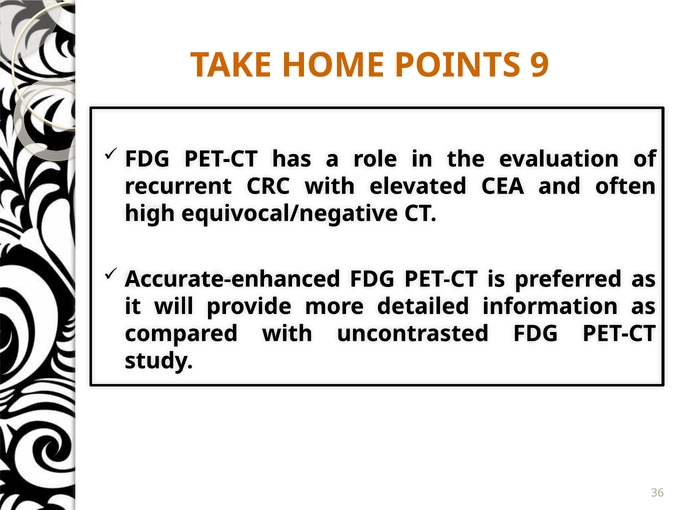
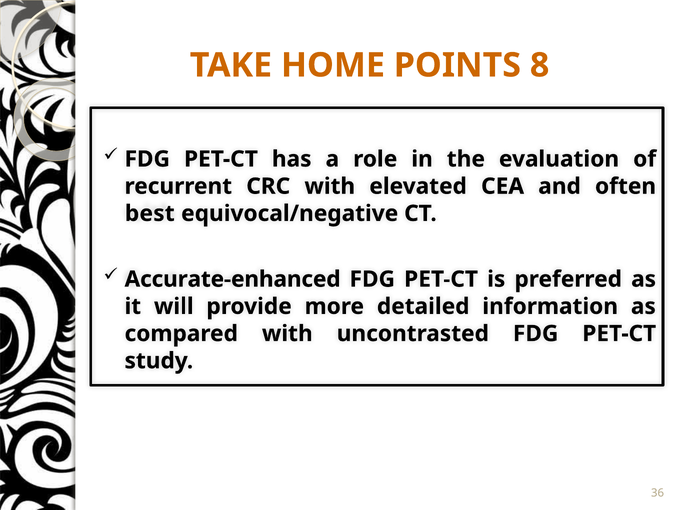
9: 9 -> 8
high: high -> best
